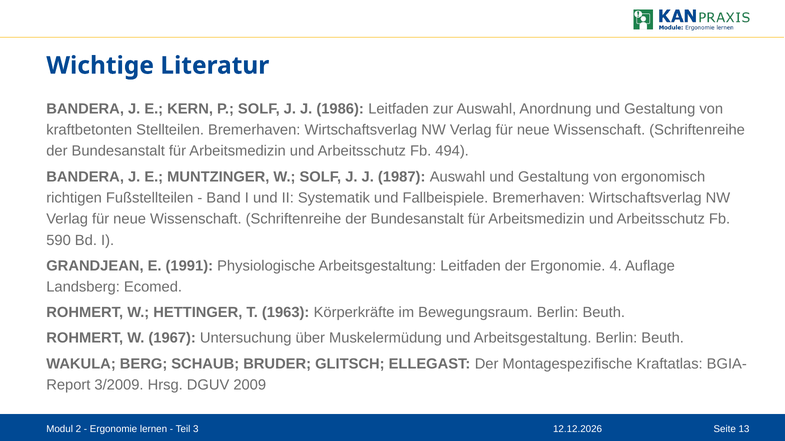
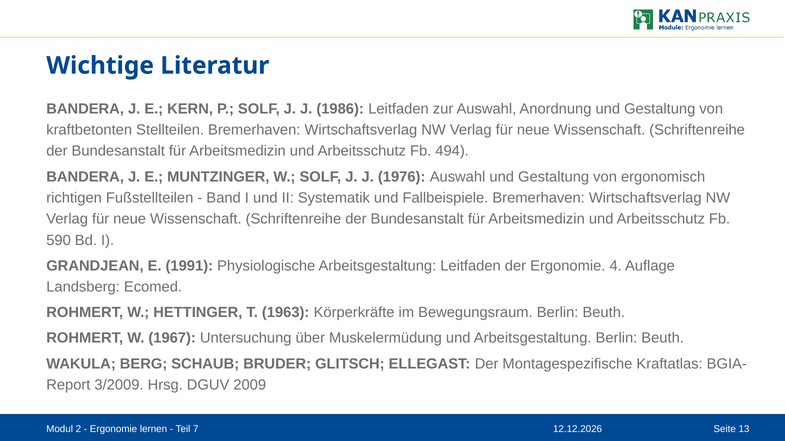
1987: 1987 -> 1976
3: 3 -> 7
